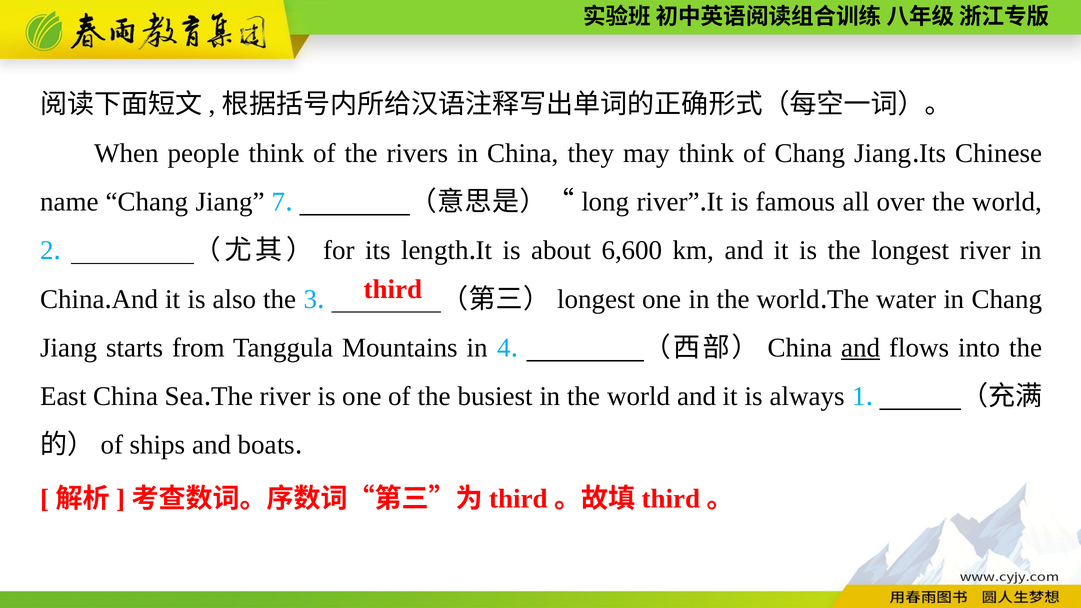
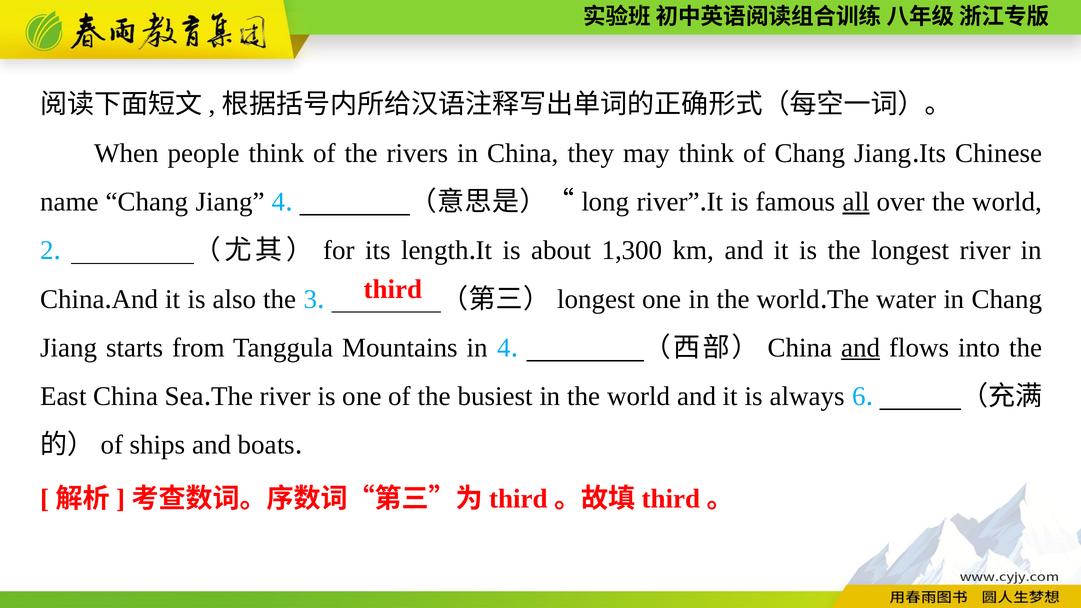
Jiang 7: 7 -> 4
all underline: none -> present
6,600: 6,600 -> 1,300
1: 1 -> 6
